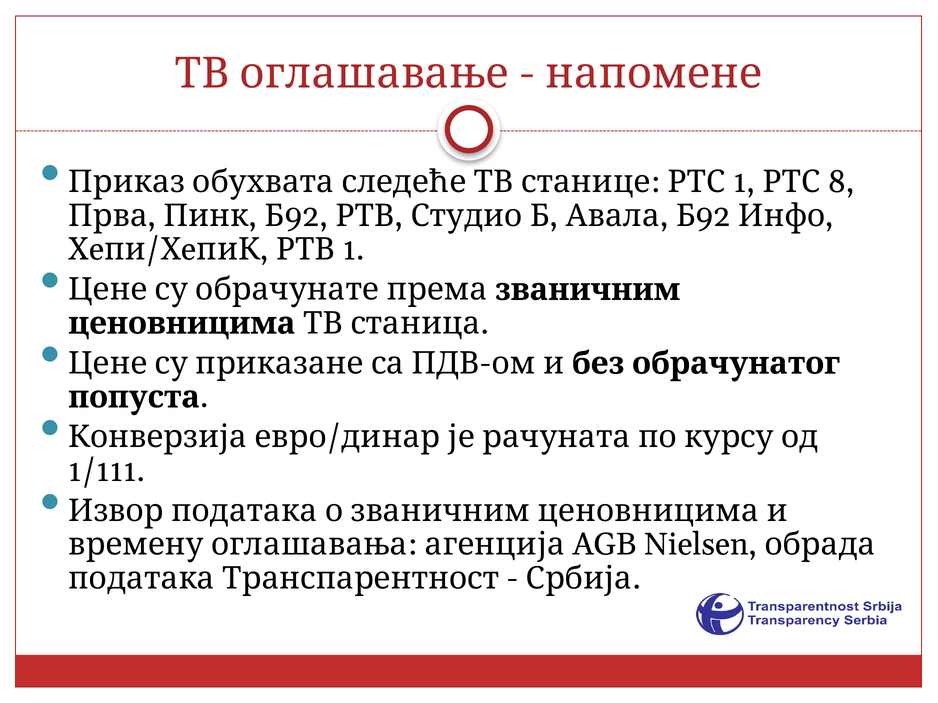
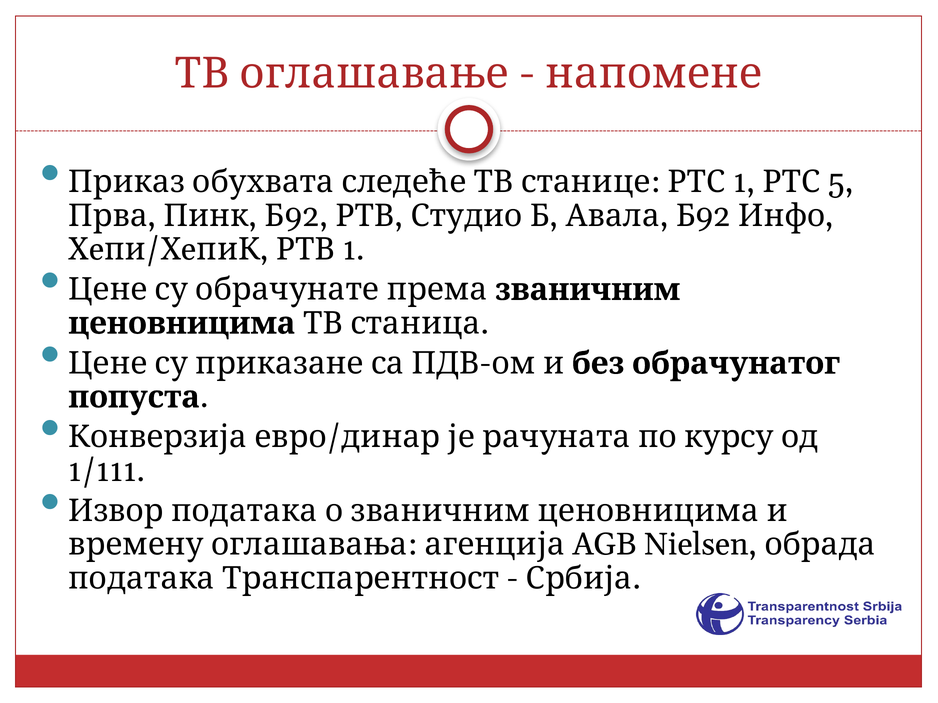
8: 8 -> 5
